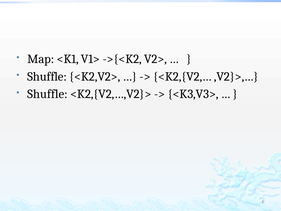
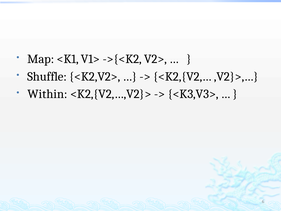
Shuffle at (47, 94): Shuffle -> Within
